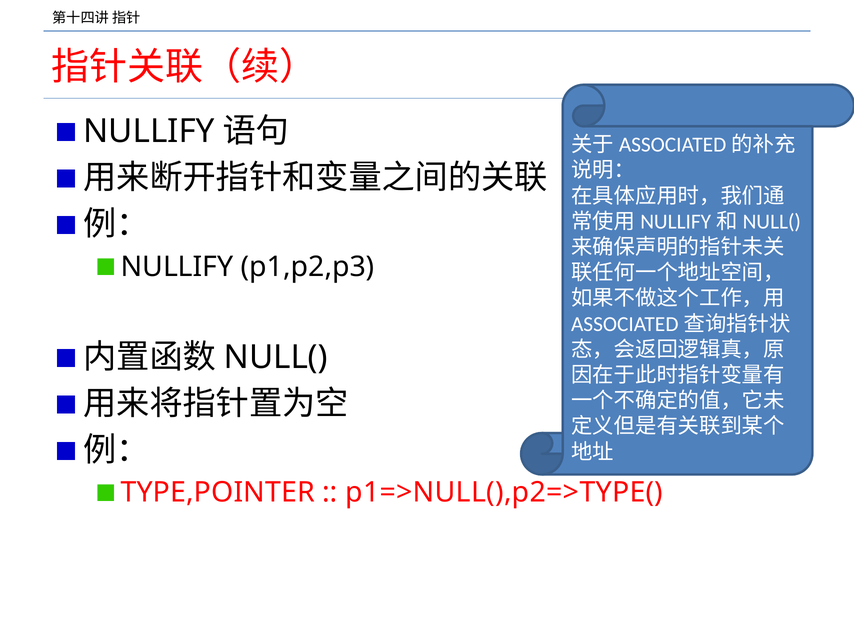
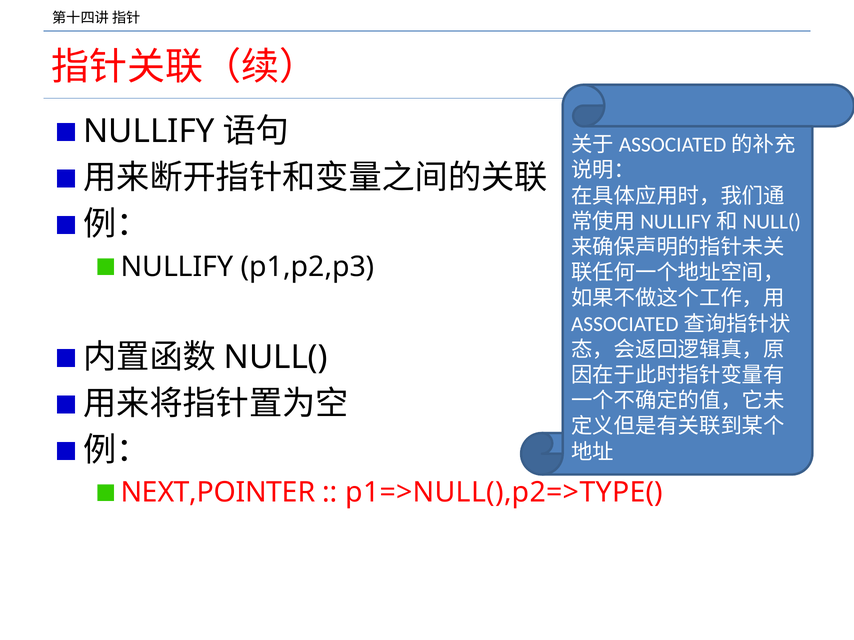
TYPE,POINTER: TYPE,POINTER -> NEXT,POINTER
